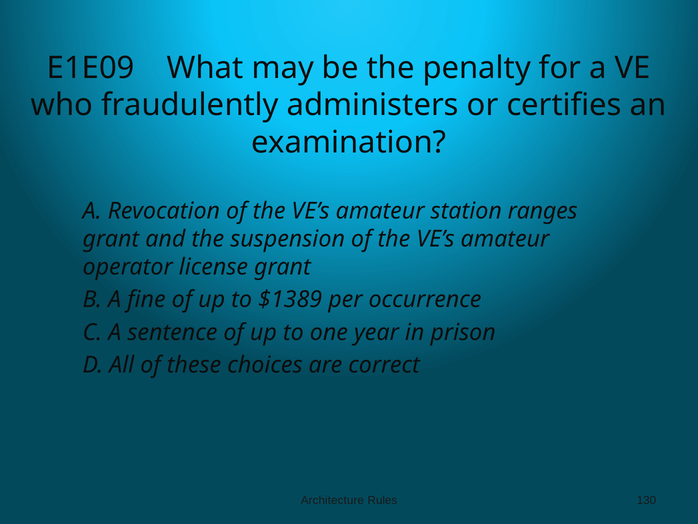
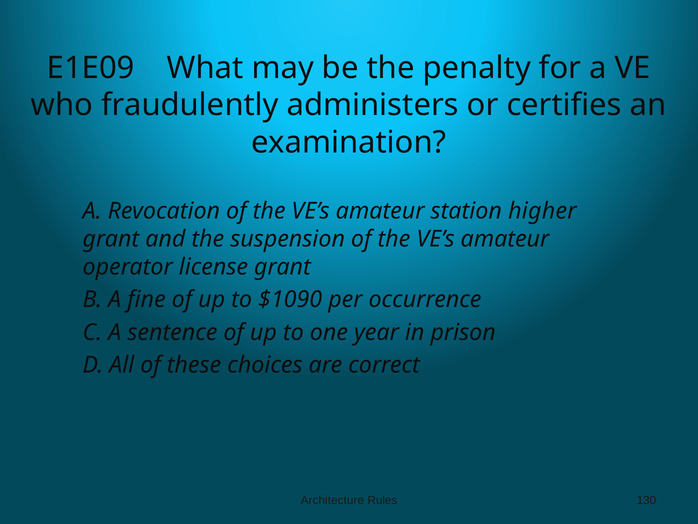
ranges: ranges -> higher
$1389: $1389 -> $1090
